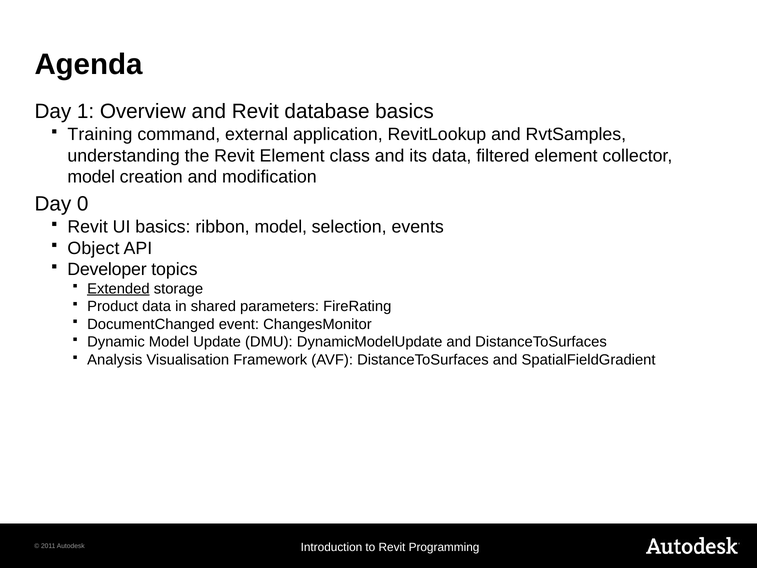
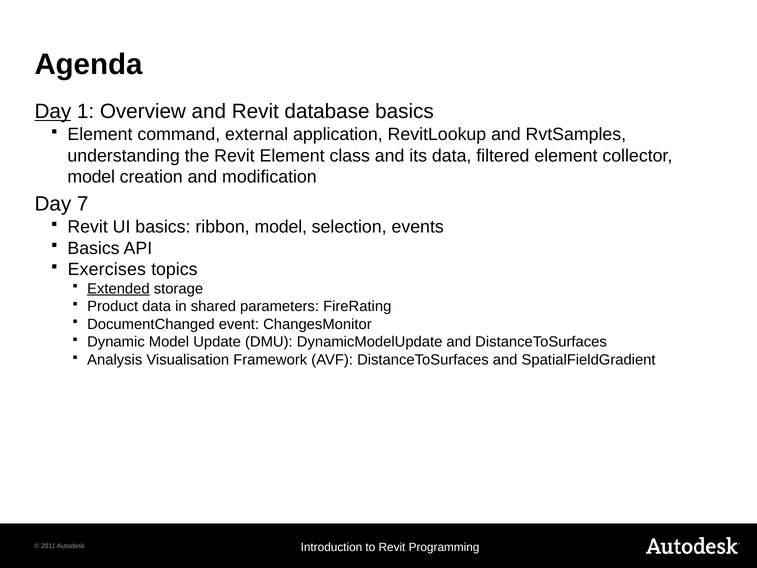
Day at (53, 111) underline: none -> present
Training at (100, 134): Training -> Element
0: 0 -> 7
Object at (93, 248): Object -> Basics
Developer: Developer -> Exercises
